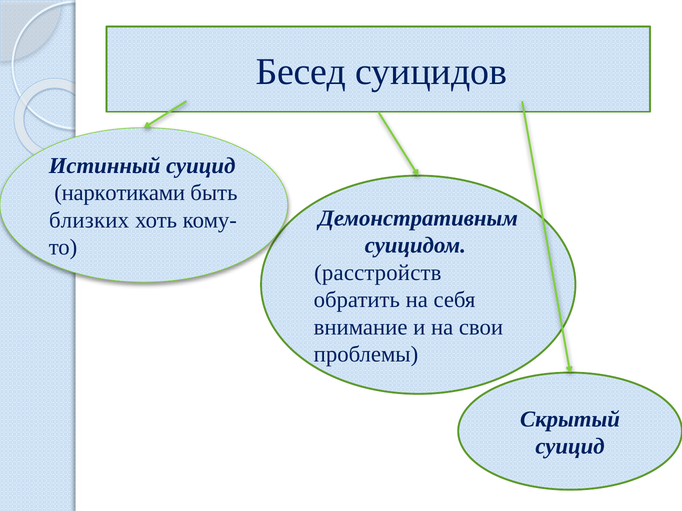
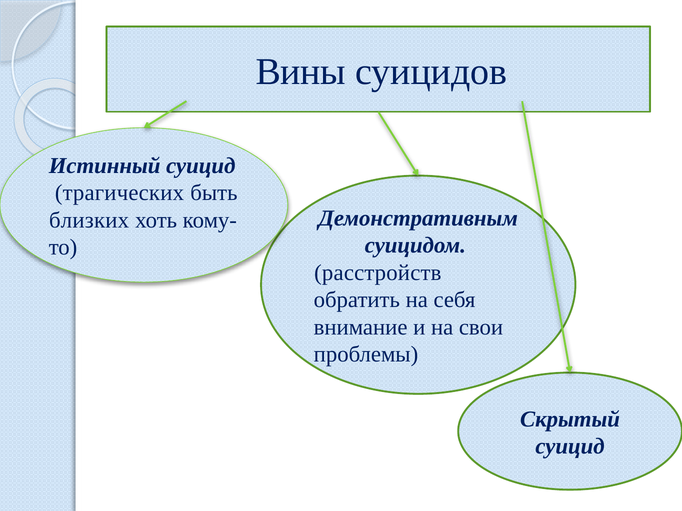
Бесед: Бесед -> Вины
наркотиками: наркотиками -> трагических
